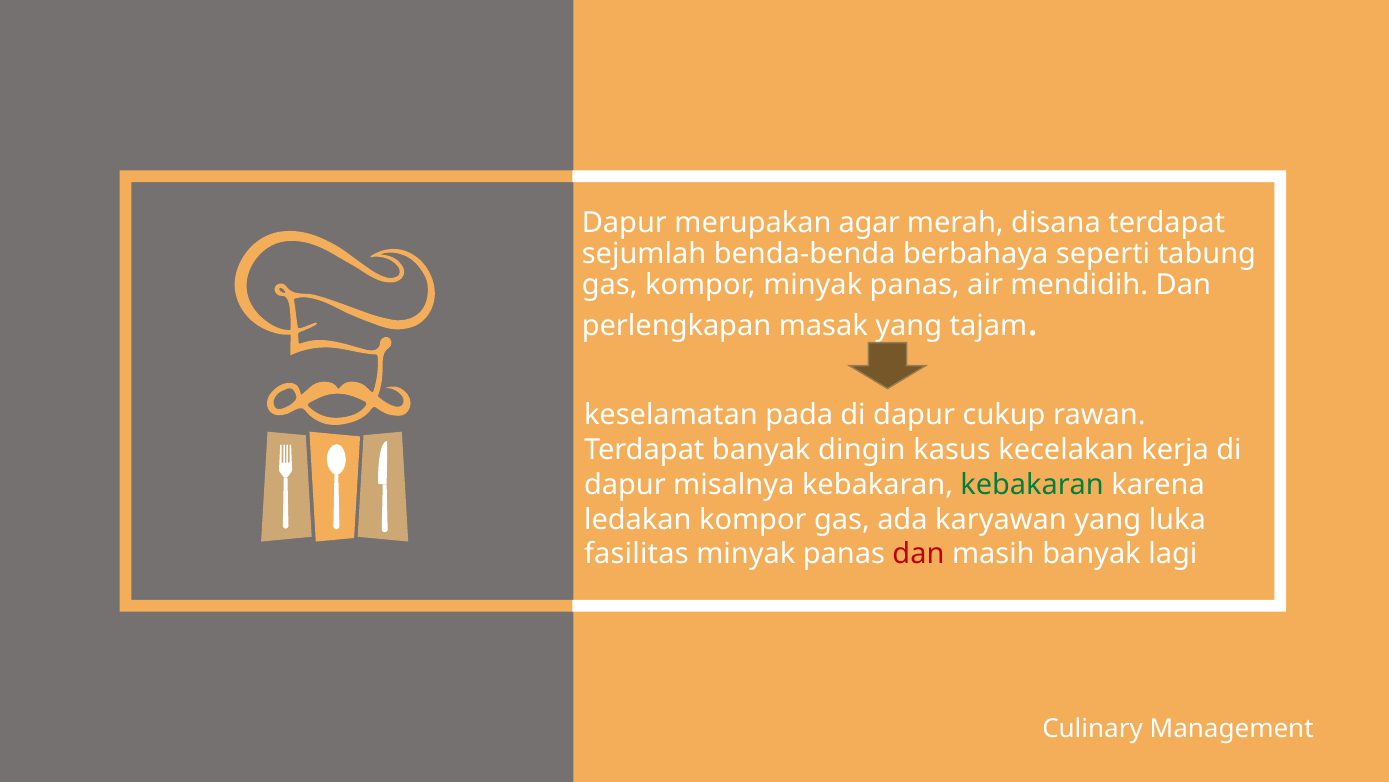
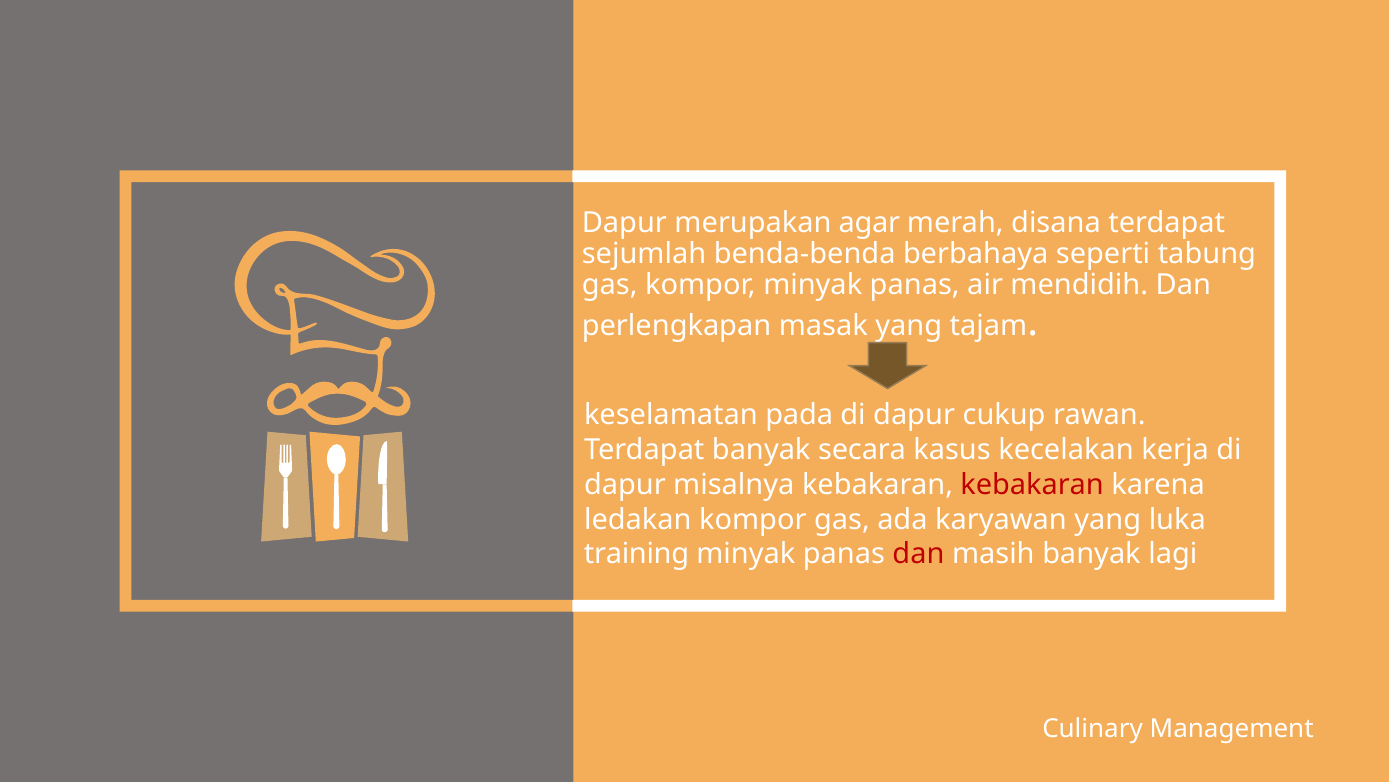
dingin: dingin -> secara
kebakaran at (1032, 484) colour: green -> red
fasilitas: fasilitas -> training
